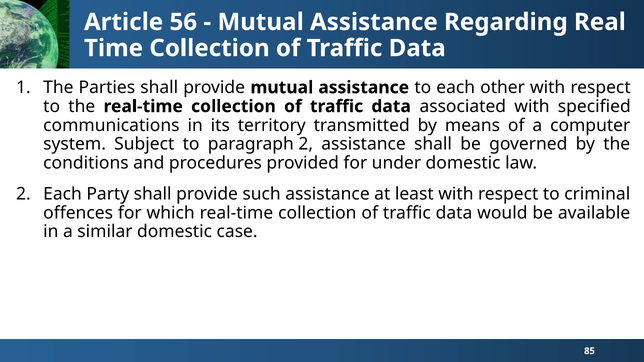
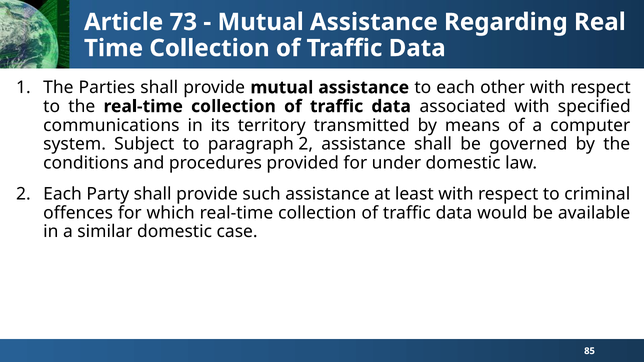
56: 56 -> 73
